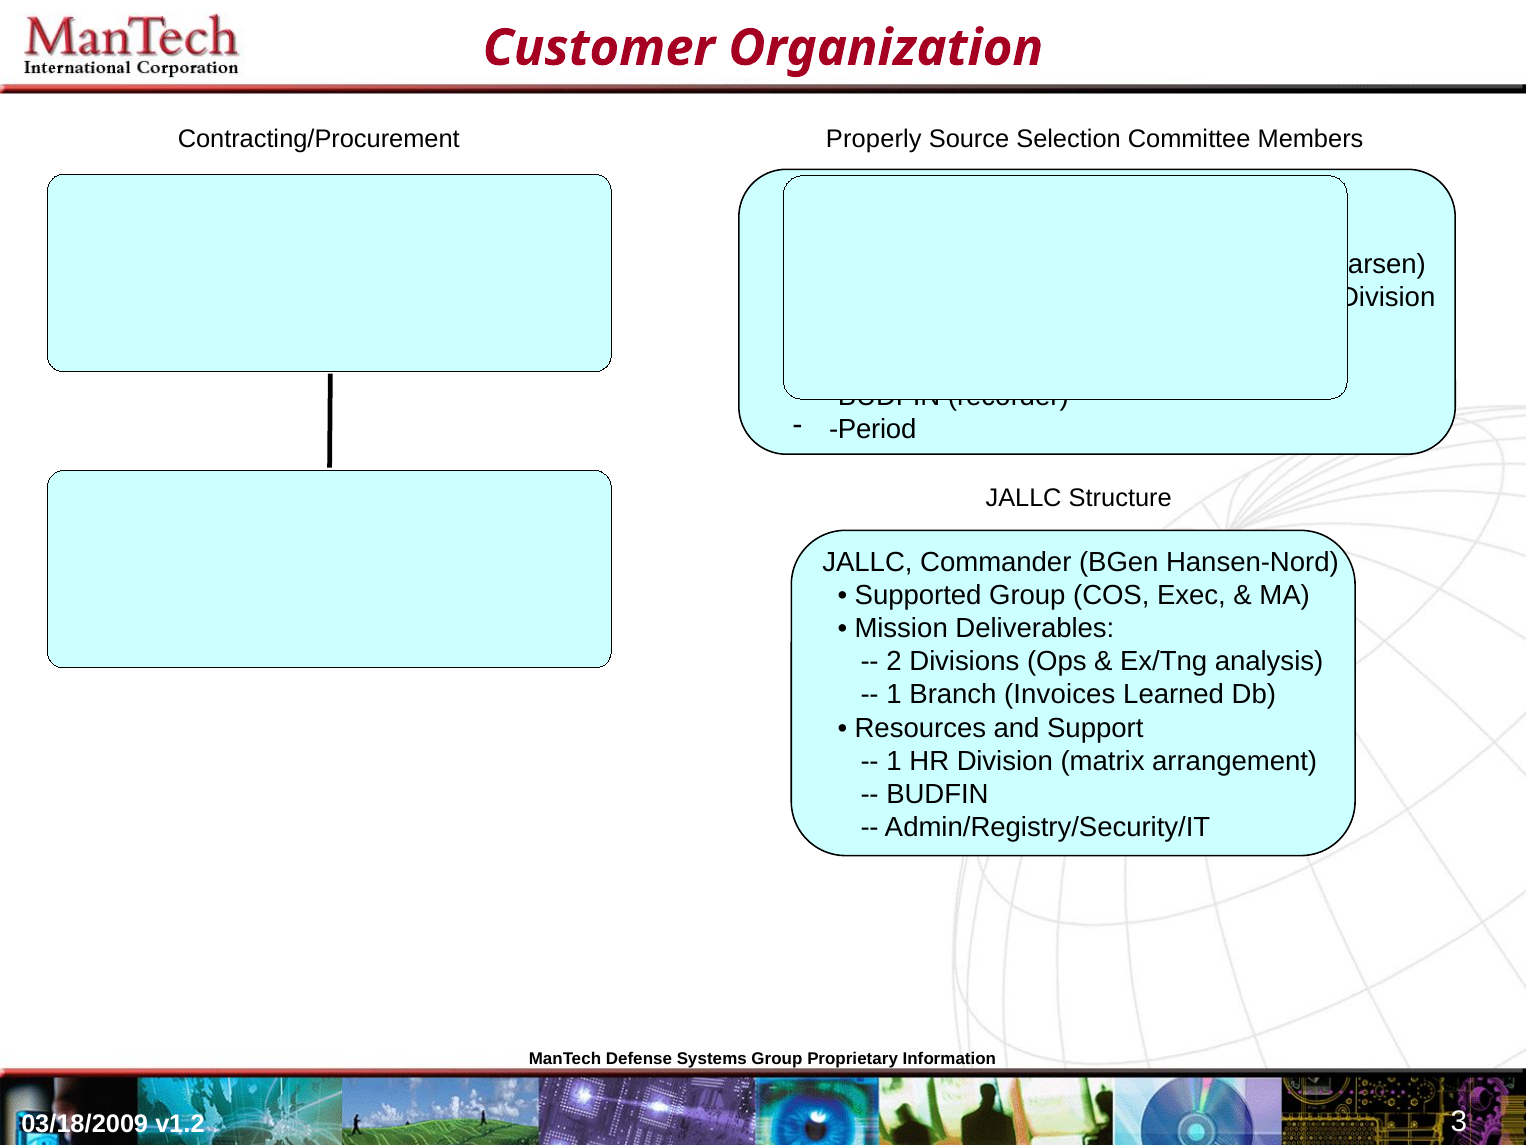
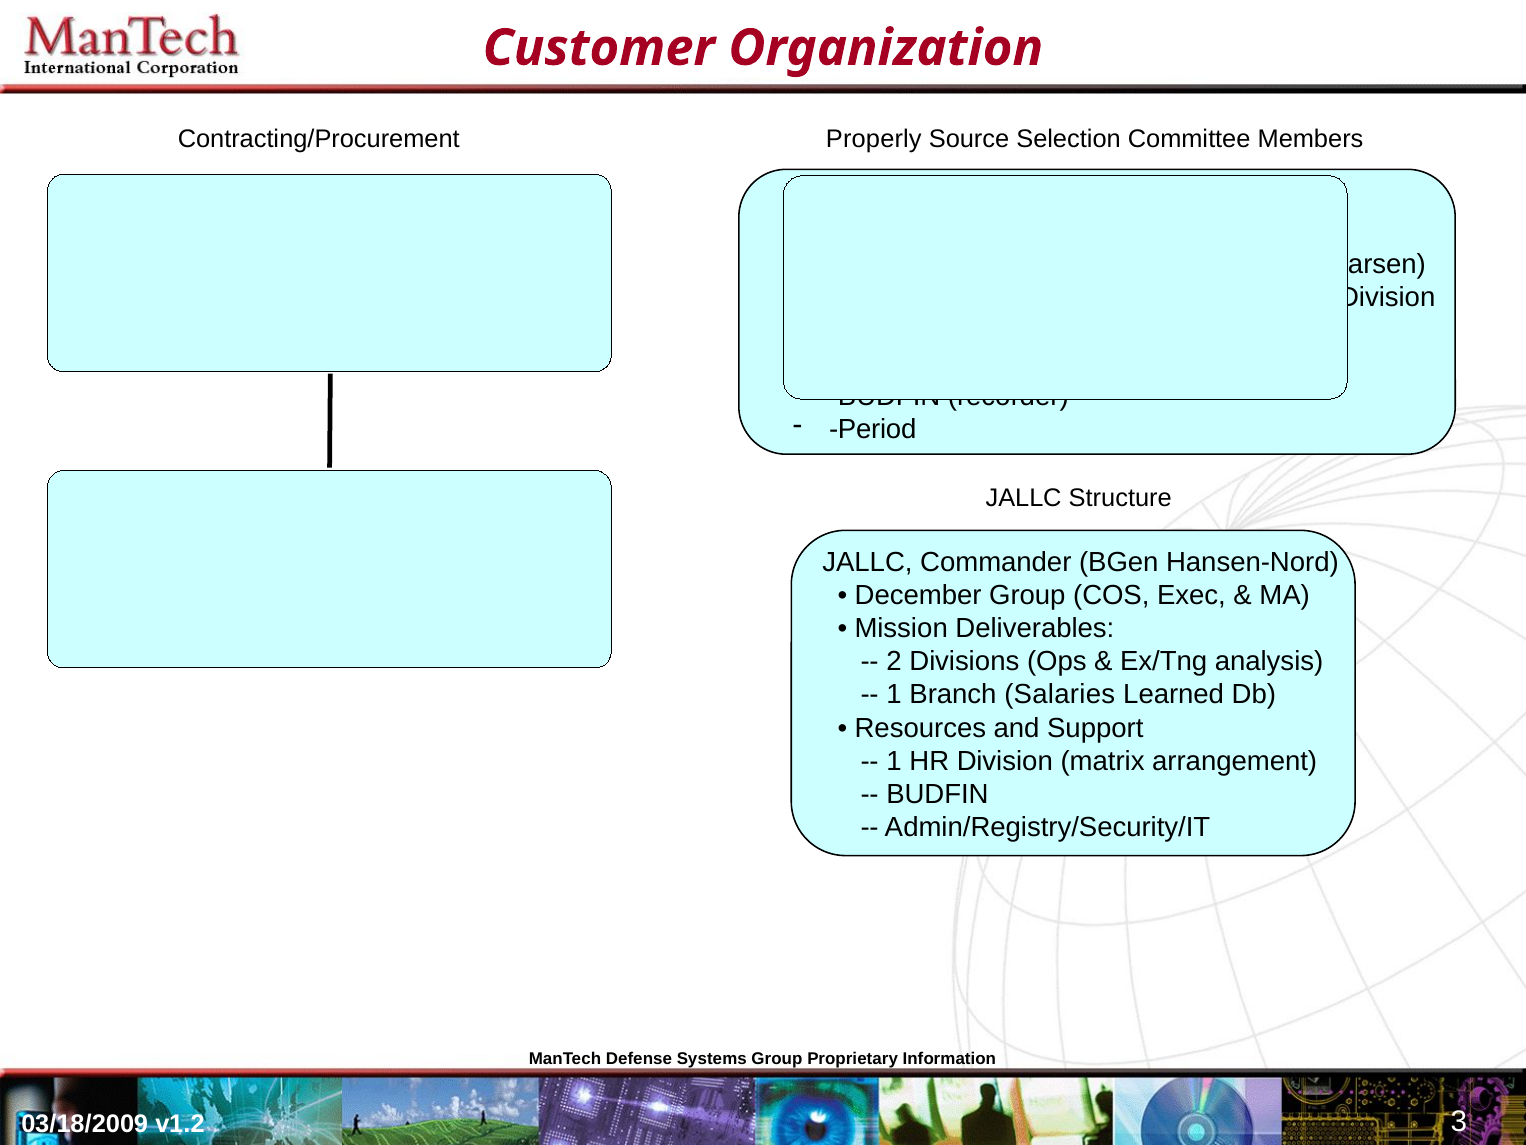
Supported: Supported -> December
Invoices: Invoices -> Salaries
